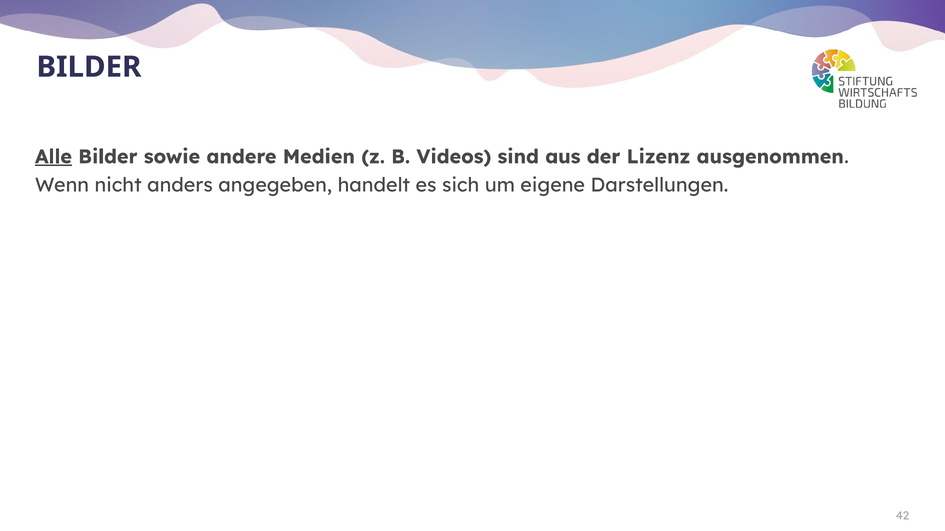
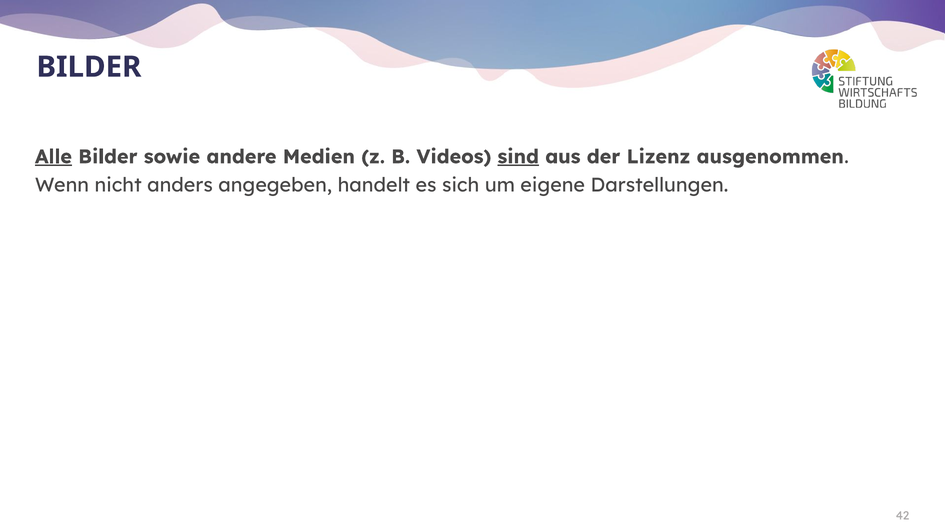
sind underline: none -> present
